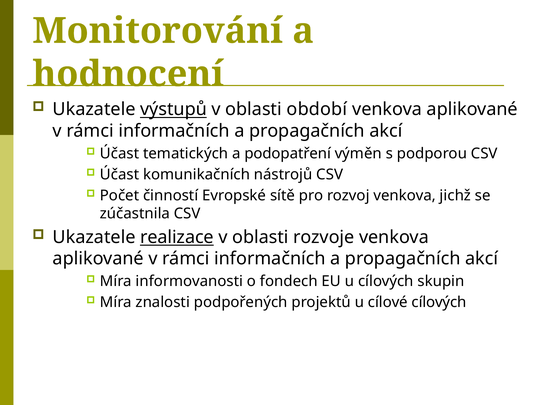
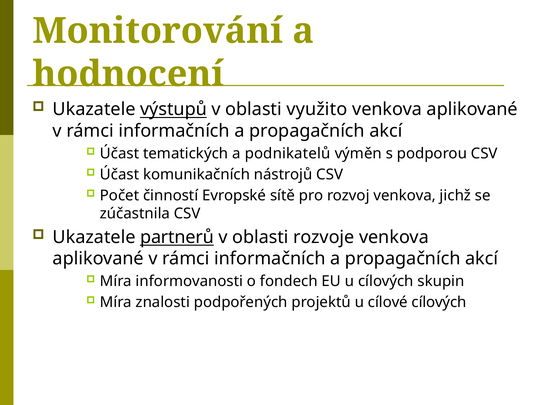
období: období -> využito
podopatření: podopatření -> podnikatelů
realizace: realizace -> partnerů
